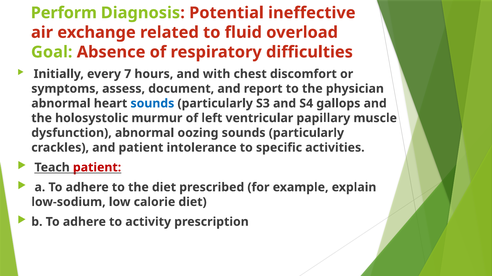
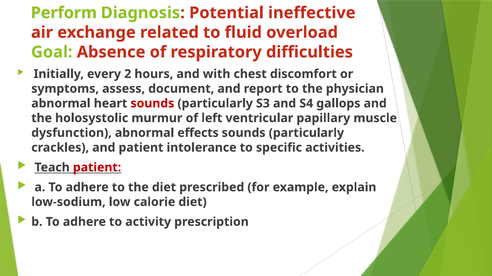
7: 7 -> 2
sounds at (152, 104) colour: blue -> red
oozing: oozing -> effects
